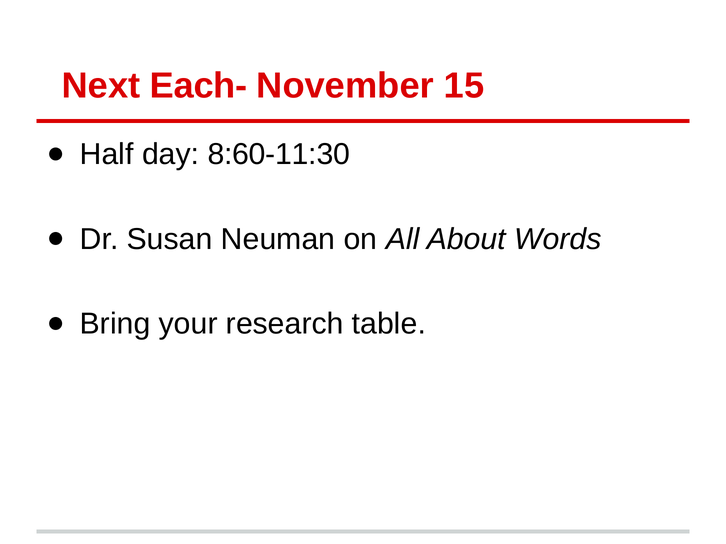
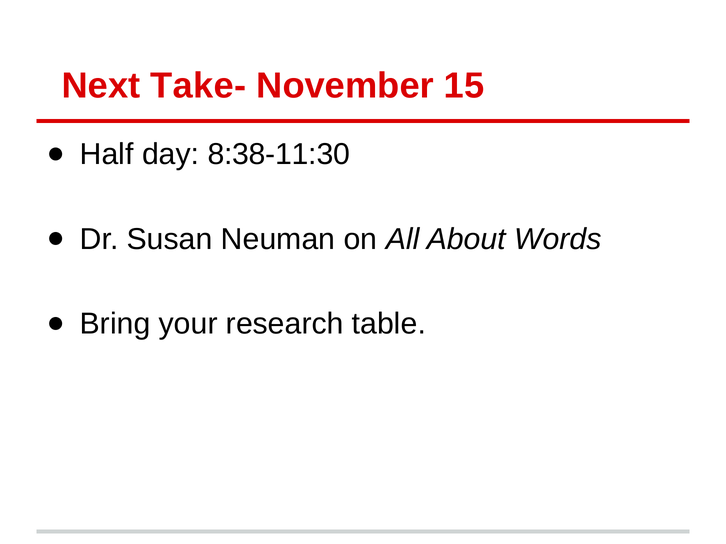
Each-: Each- -> Take-
8:60-11:30: 8:60-11:30 -> 8:38-11:30
